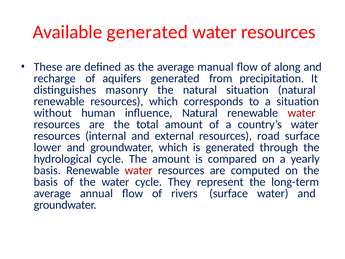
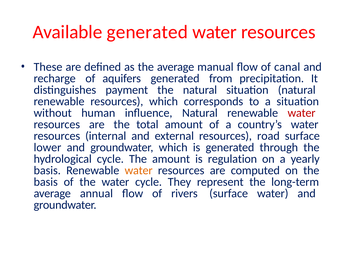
along: along -> canal
masonry: masonry -> payment
compared: compared -> regulation
water at (139, 170) colour: red -> orange
